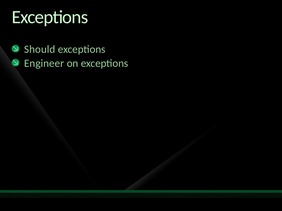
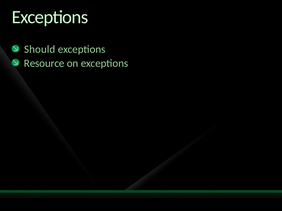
Engineer: Engineer -> Resource
